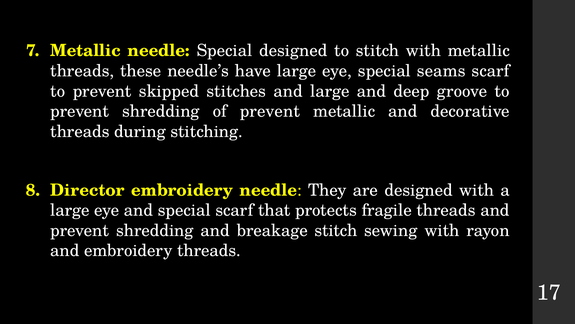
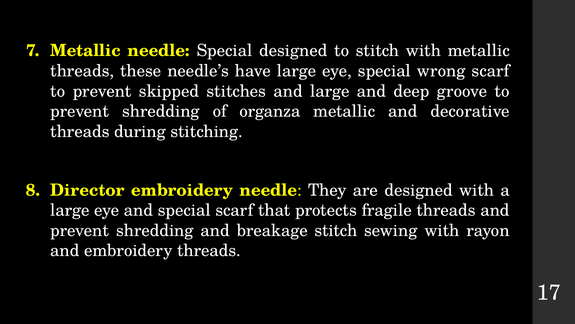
seams: seams -> wrong
of prevent: prevent -> organza
